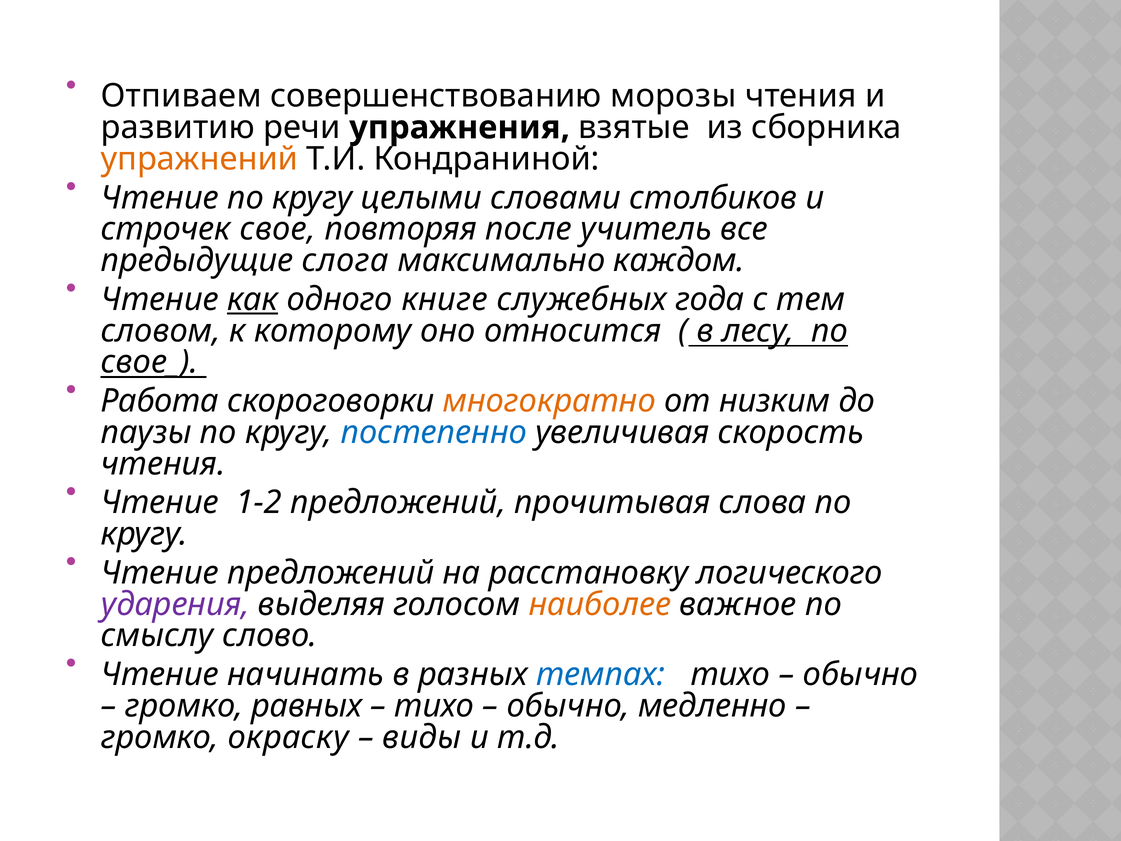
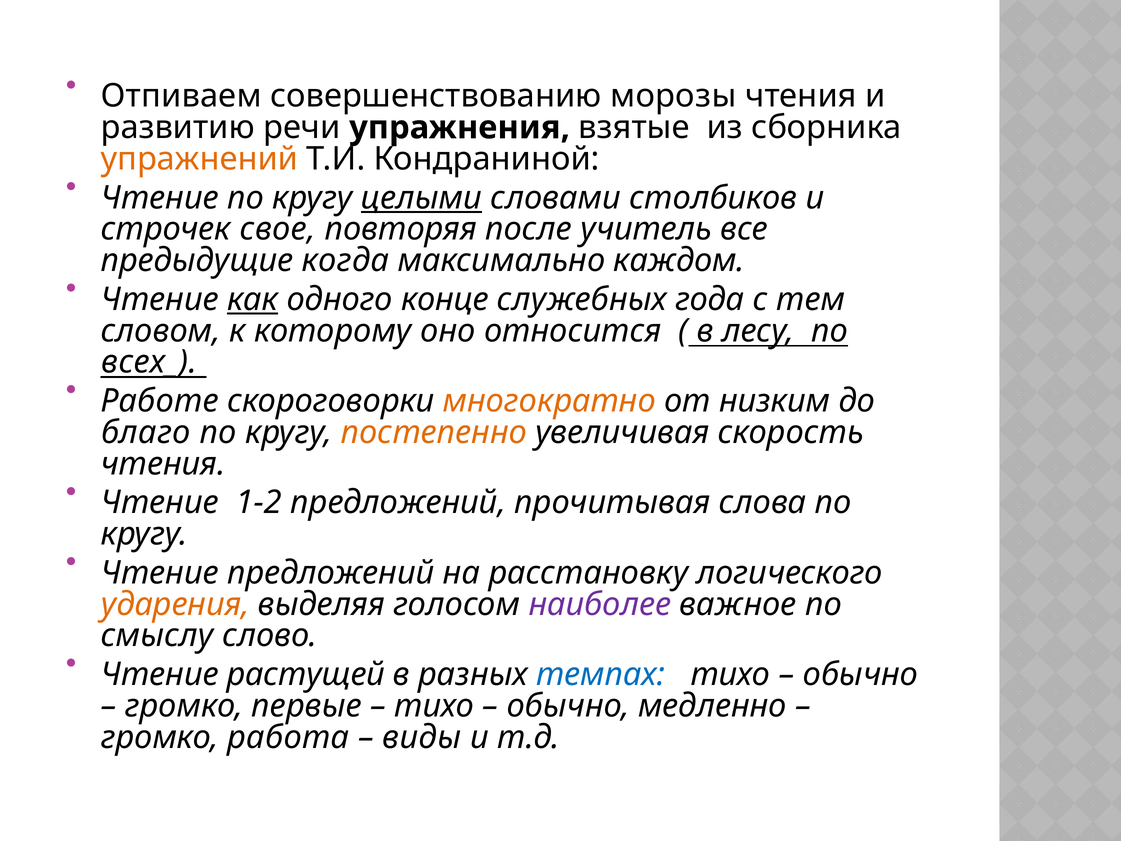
целыми underline: none -> present
слога: слога -> когда
книге: книге -> конце
свое_: свое_ -> всех_
Работа: Работа -> Работе
паузы: паузы -> благо
постепенно colour: blue -> orange
ударения colour: purple -> orange
наиболее colour: orange -> purple
начинать: начинать -> растущей
равных: равных -> первые
окраску: окраску -> работа
